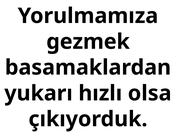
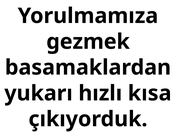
olsa: olsa -> kısa
